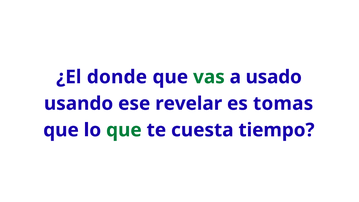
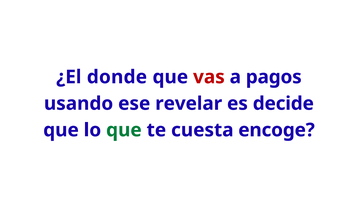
vas colour: green -> red
usado: usado -> pagos
tomas: tomas -> decide
tiempo: tiempo -> encoge
